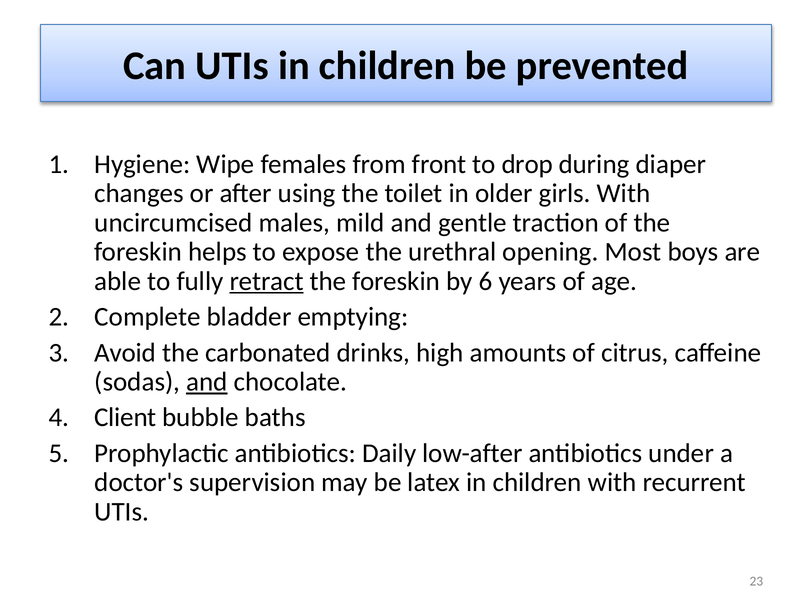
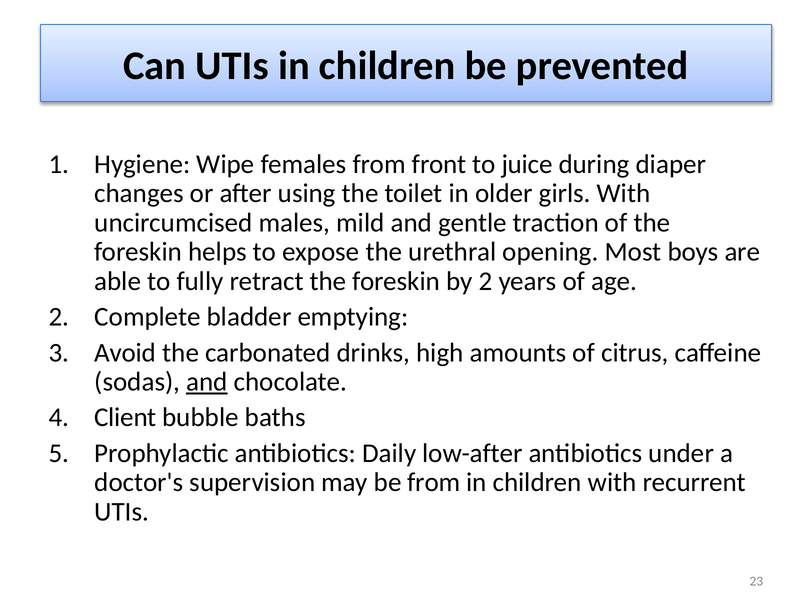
drop: drop -> juice
retract underline: present -> none
by 6: 6 -> 2
be latex: latex -> from
